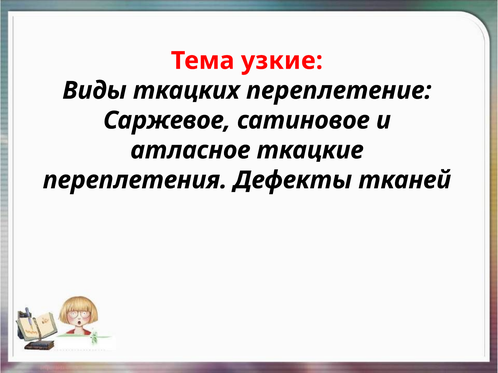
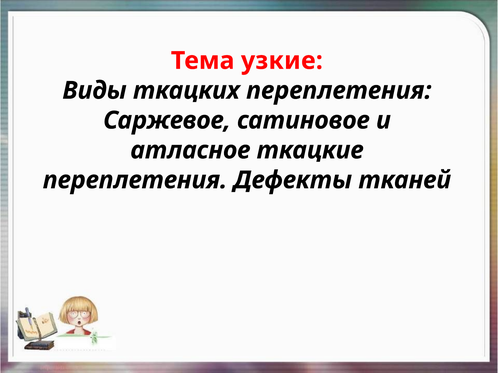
ткацких переплетение: переплетение -> переплетения
